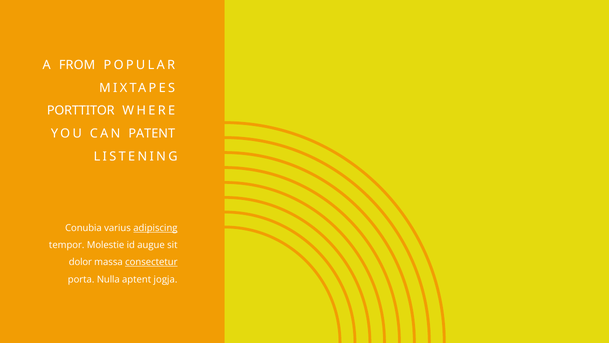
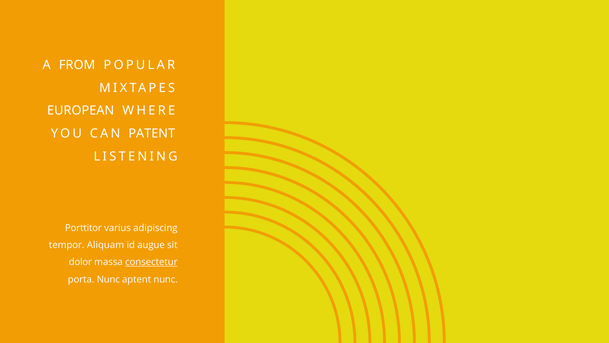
PORTTITOR: PORTTITOR -> EUROPEAN
Conubia: Conubia -> Porttitor
adipiscing underline: present -> none
Molestie: Molestie -> Aliquam
porta Nulla: Nulla -> Nunc
aptent jogja: jogja -> nunc
